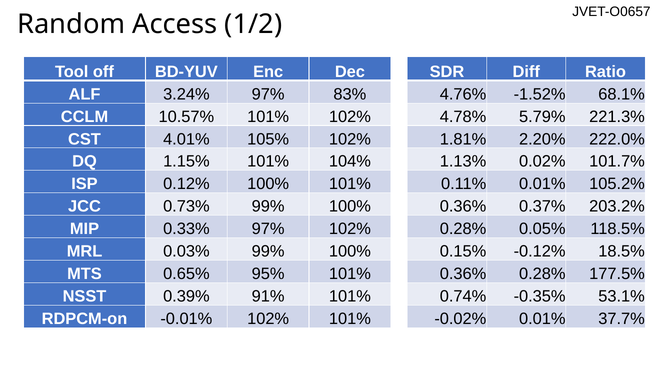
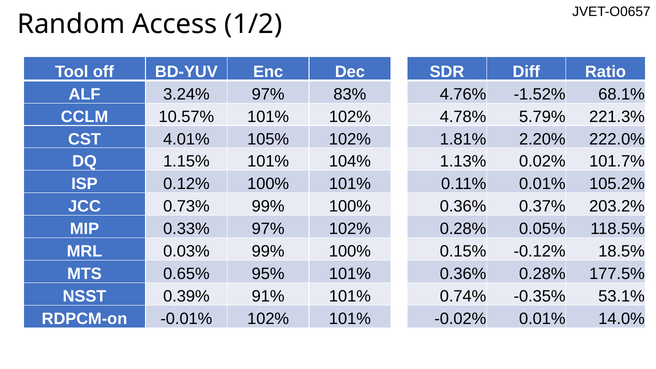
37.7%: 37.7% -> 14.0%
